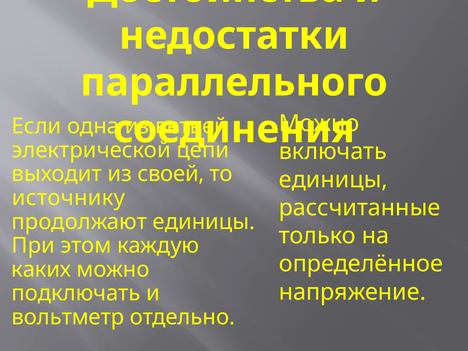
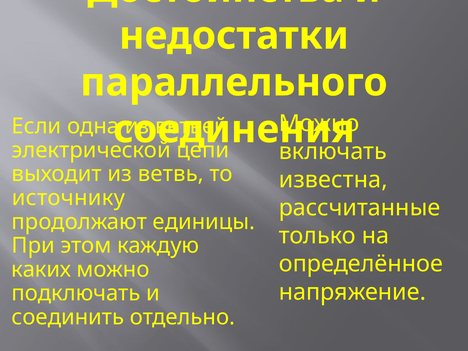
своей: своей -> ветвь
единицы at (333, 180): единицы -> известна
вольтметр: вольтметр -> соединить
